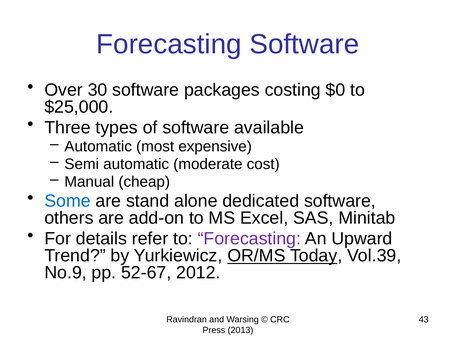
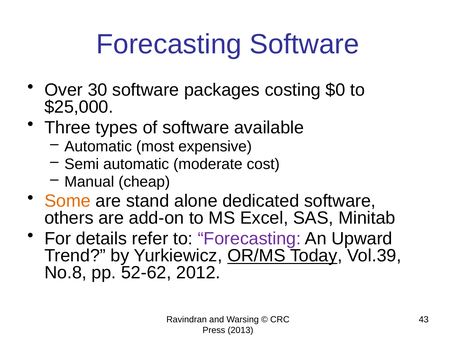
Some colour: blue -> orange
No.9: No.9 -> No.8
52-67: 52-67 -> 52-62
